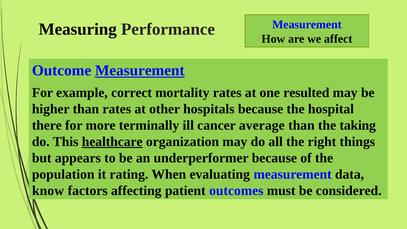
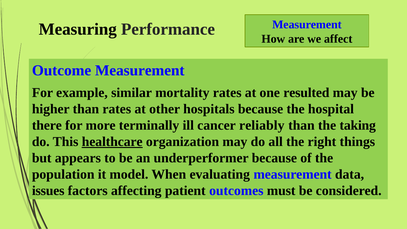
Measurement at (140, 71) underline: present -> none
correct: correct -> similar
average: average -> reliably
rating: rating -> model
know: know -> issues
